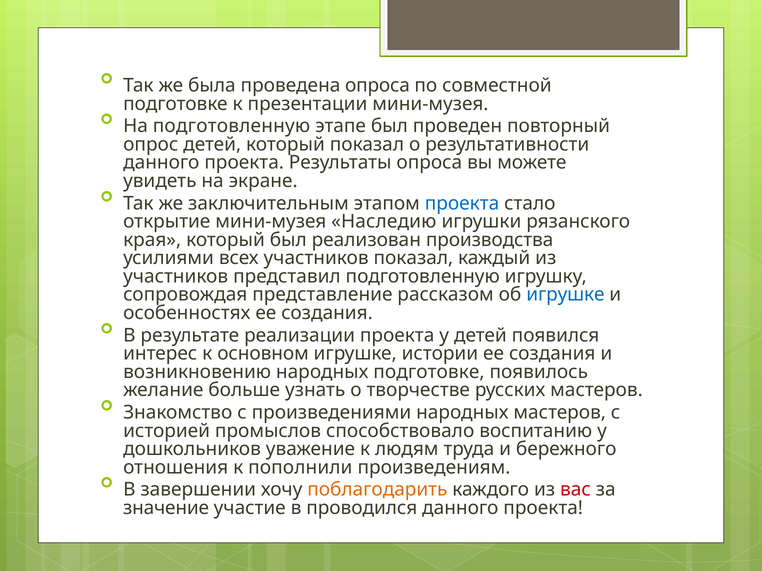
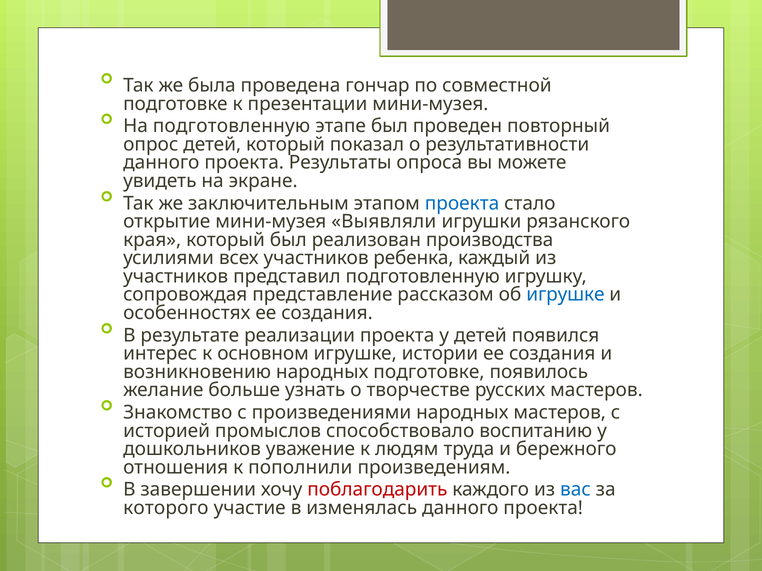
проведена опроса: опроса -> гончар
Наследию: Наследию -> Выявляли
участников показал: показал -> ребенка
поблагодарить colour: orange -> red
вас colour: red -> blue
значение: значение -> которого
проводился: проводился -> изменялась
